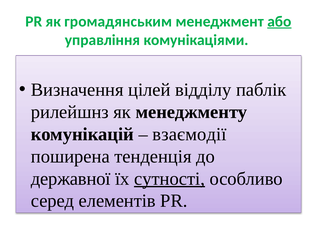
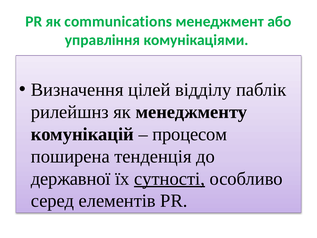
громадянським: громадянським -> communications
або underline: present -> none
взаємодії: взаємодії -> процесом
